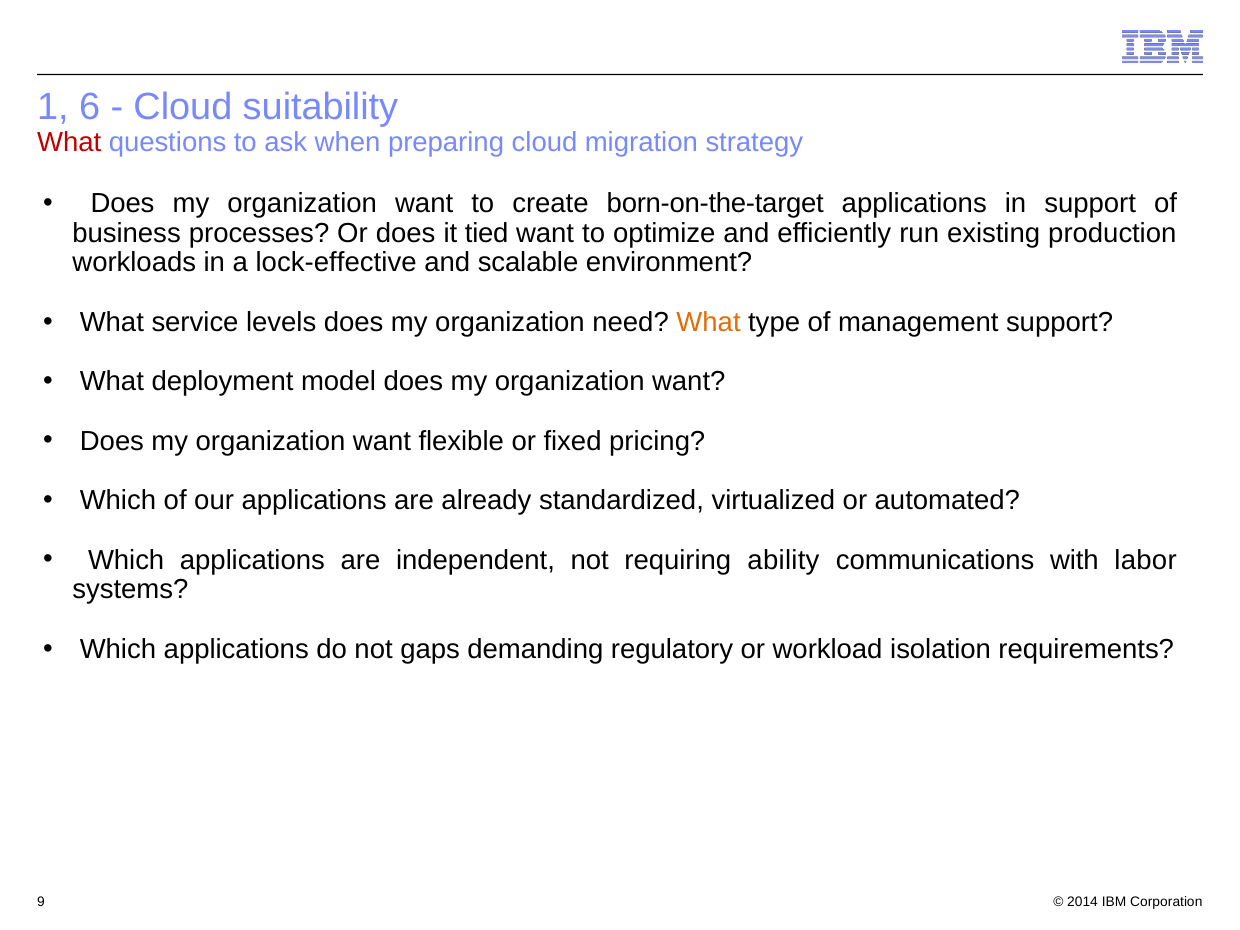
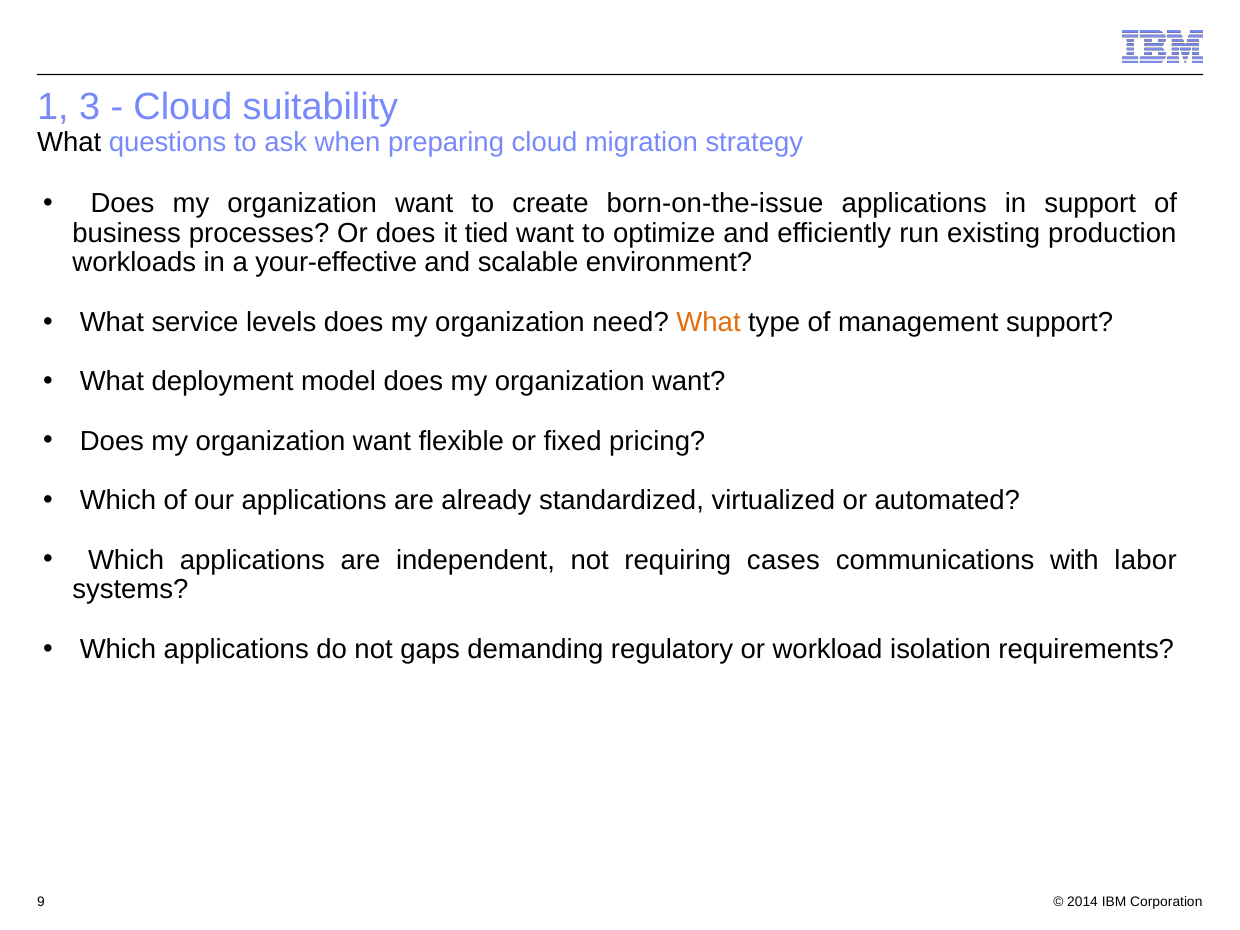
6: 6 -> 3
What at (69, 142) colour: red -> black
born-on-the-target: born-on-the-target -> born-on-the-issue
lock-effective: lock-effective -> your-effective
ability: ability -> cases
